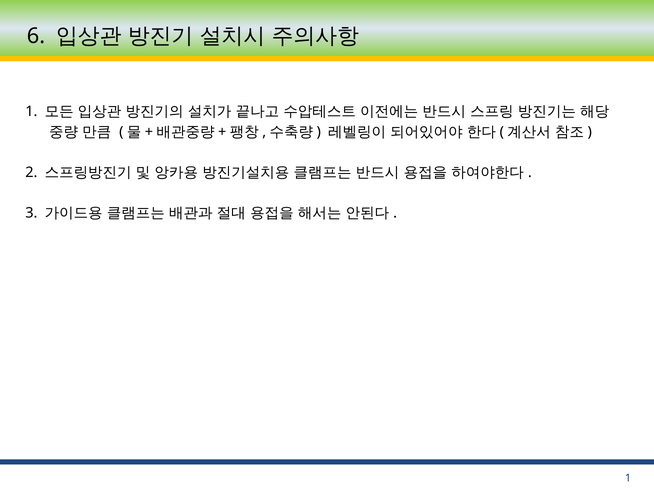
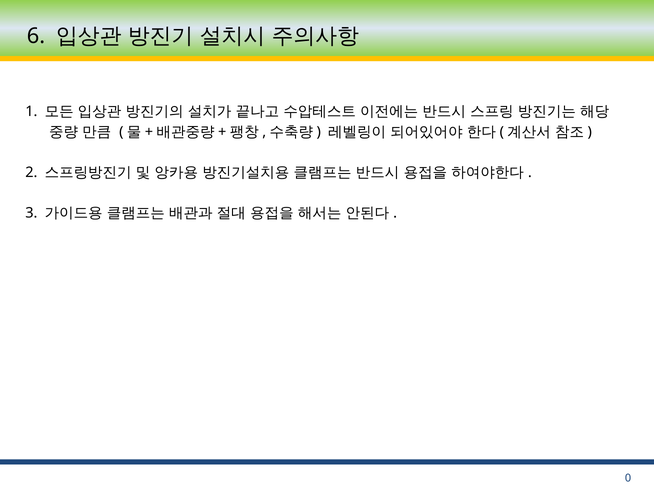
1 at (628, 478): 1 -> 0
